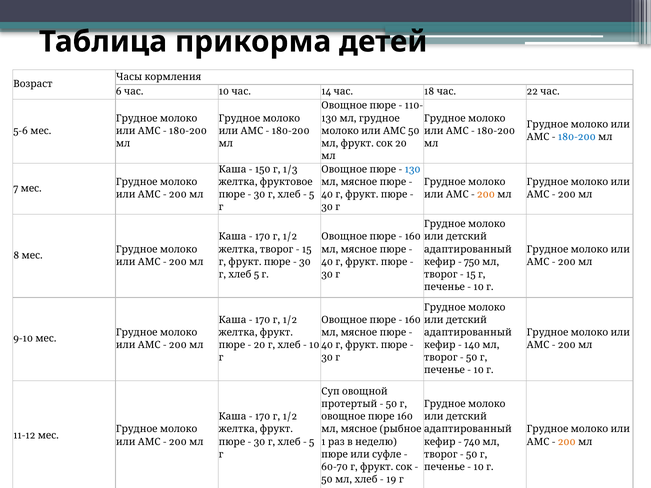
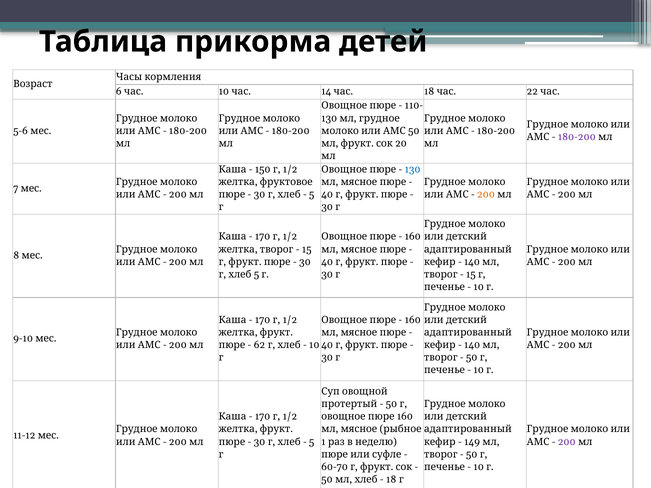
180-200 at (577, 137) colour: blue -> purple
1/3 at (290, 170): 1/3 -> 1/2
750 at (472, 262): 750 -> 140
20 at (260, 345): 20 -> 62
740: 740 -> 149
200 at (567, 442) colour: orange -> purple
19 at (391, 480): 19 -> 18
